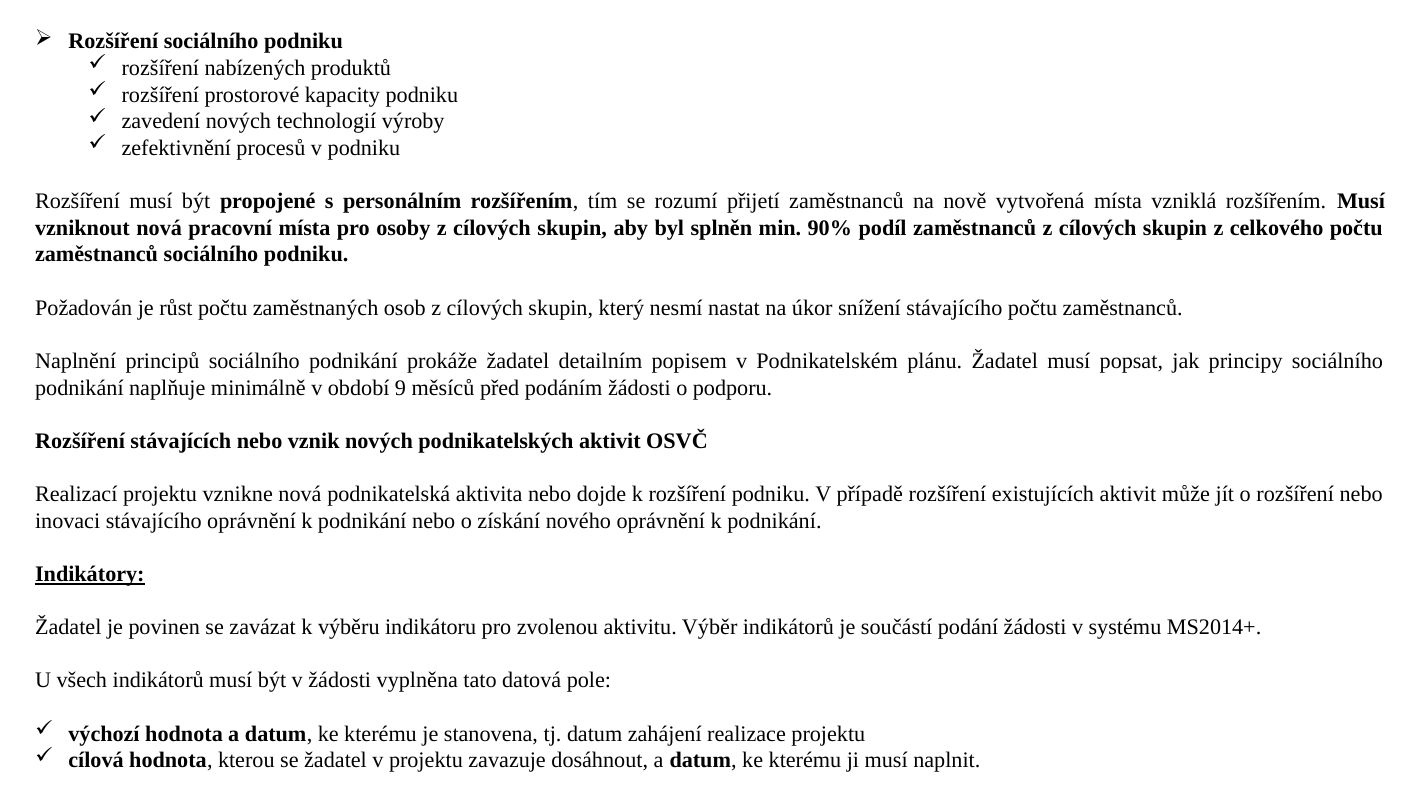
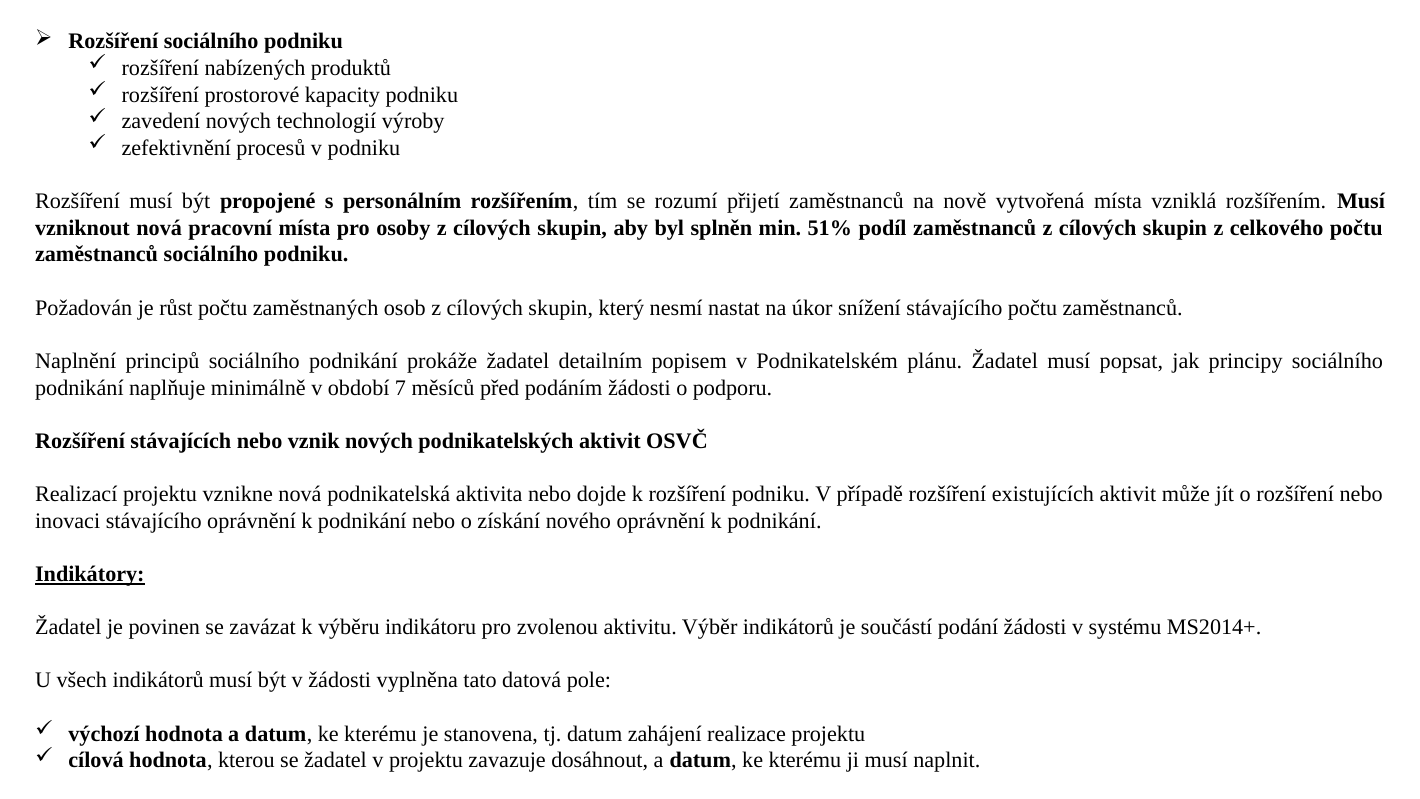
90%: 90% -> 51%
9: 9 -> 7
